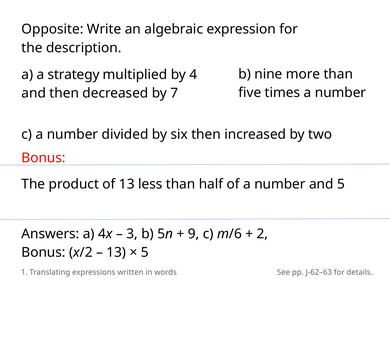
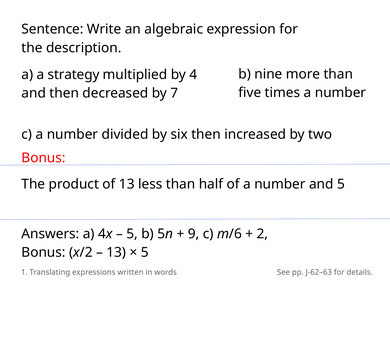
Opposite: Opposite -> Sentence
3 at (132, 234): 3 -> 5
